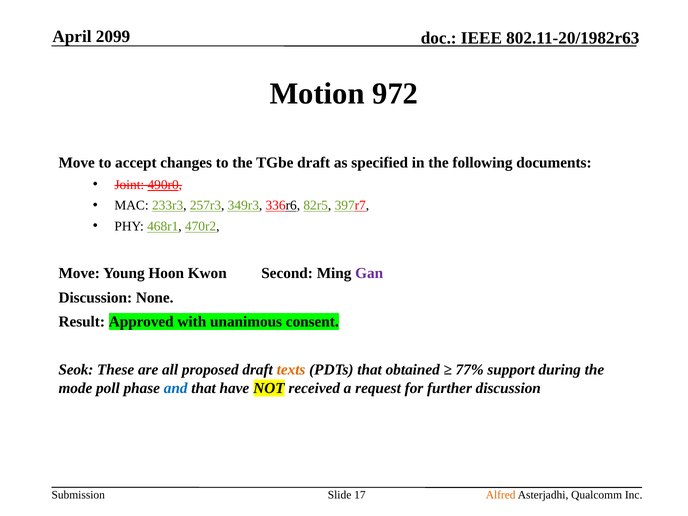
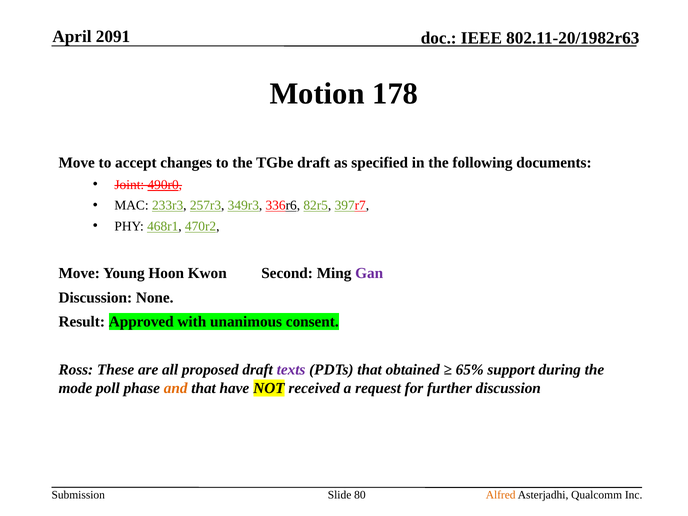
2099: 2099 -> 2091
972: 972 -> 178
Seok: Seok -> Ross
texts colour: orange -> purple
77%: 77% -> 65%
and colour: blue -> orange
17: 17 -> 80
